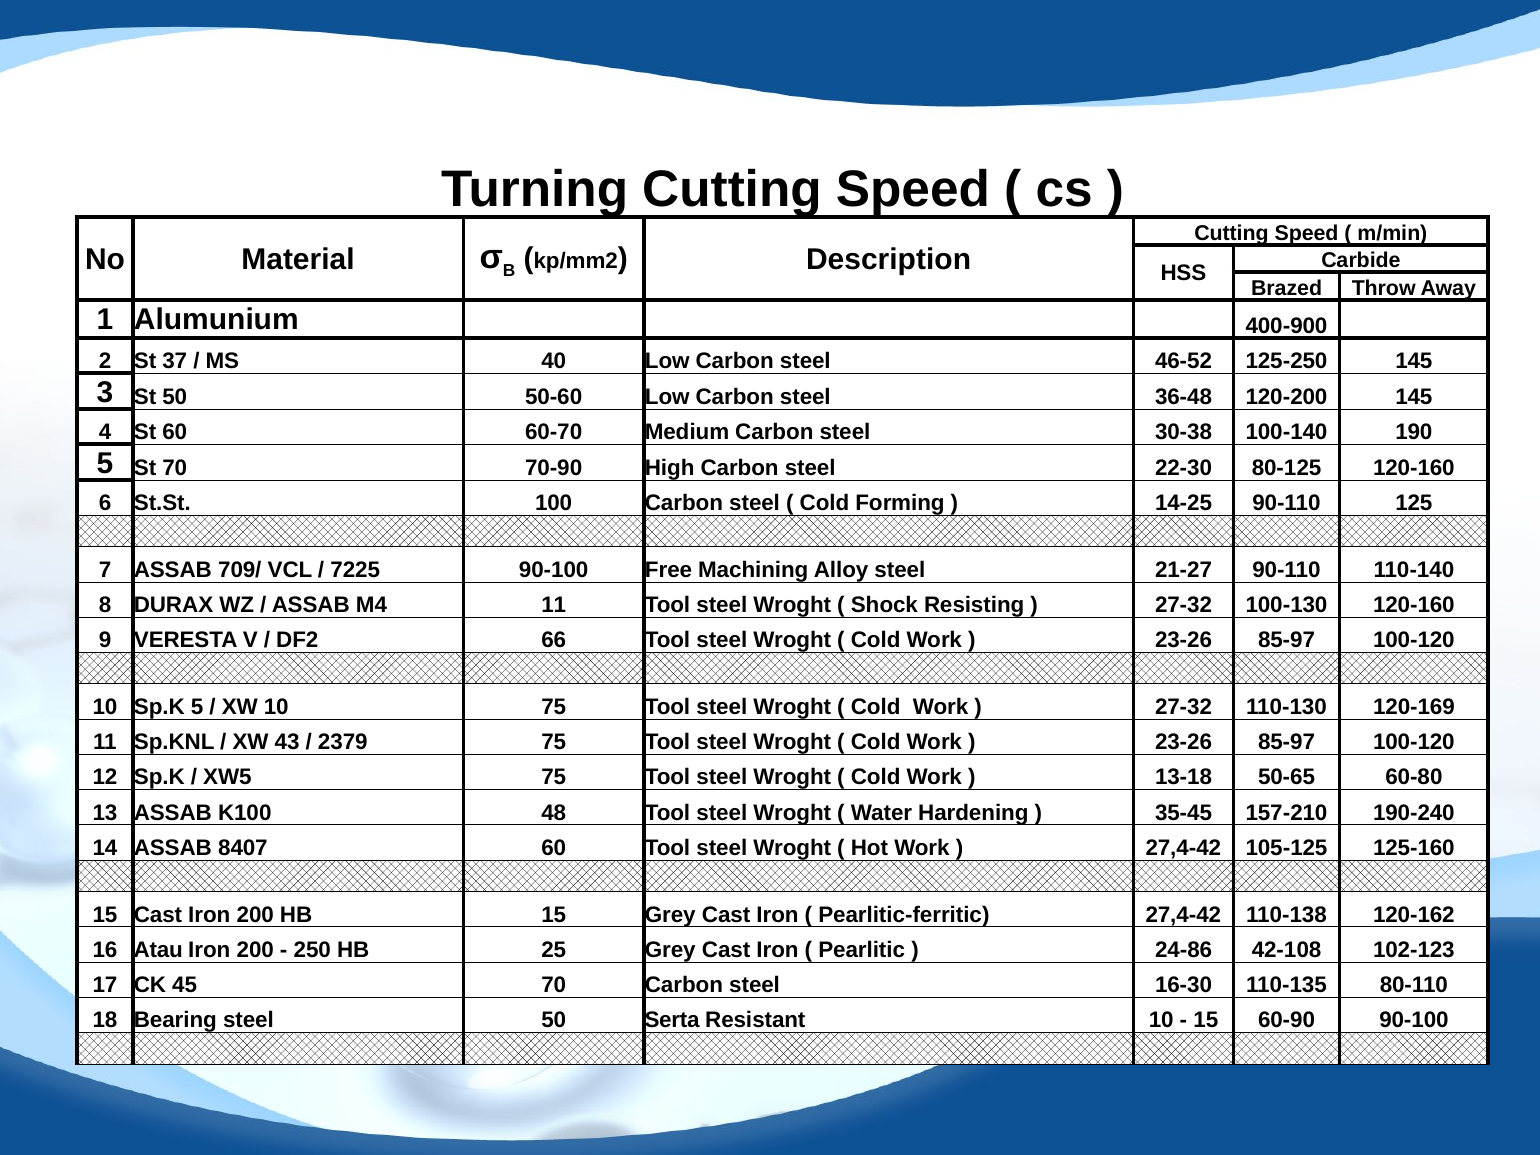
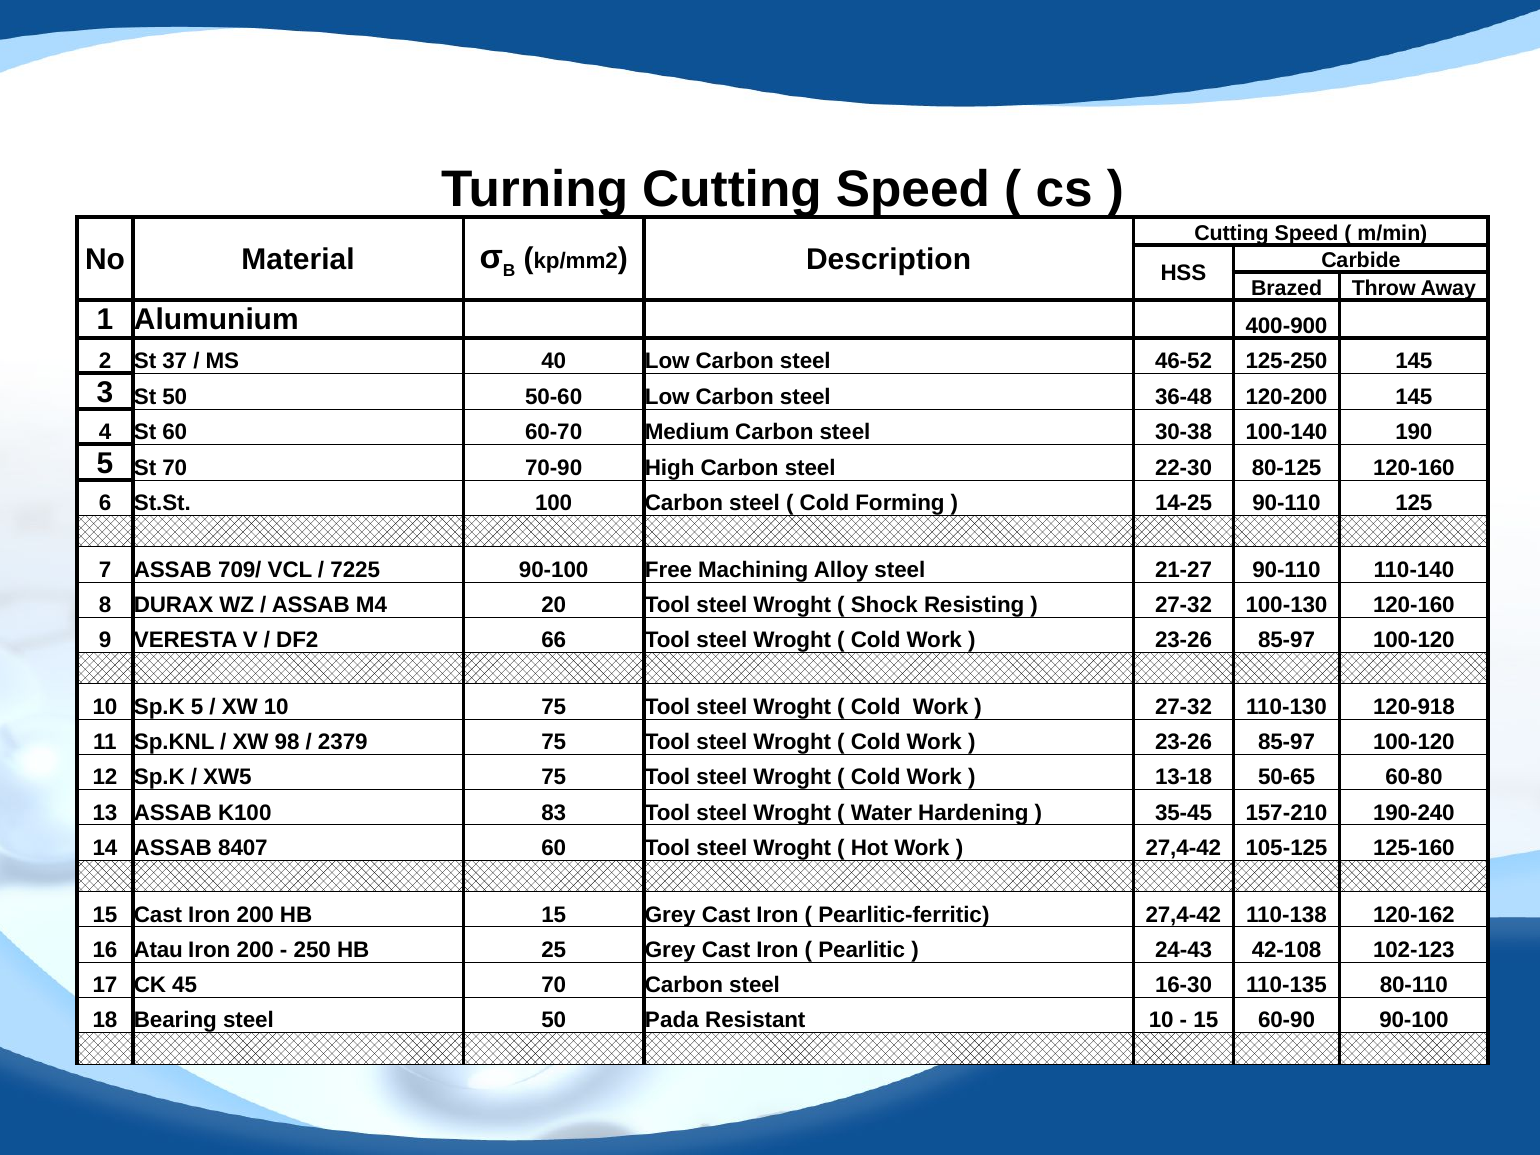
M4 11: 11 -> 20
120-169: 120-169 -> 120-918
43: 43 -> 98
48: 48 -> 83
24-86: 24-86 -> 24-43
Serta: Serta -> Pada
